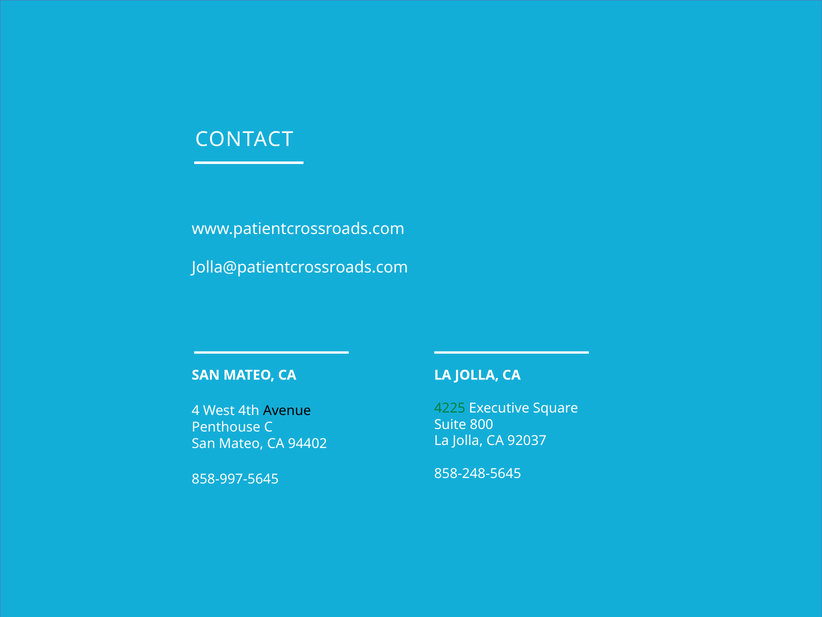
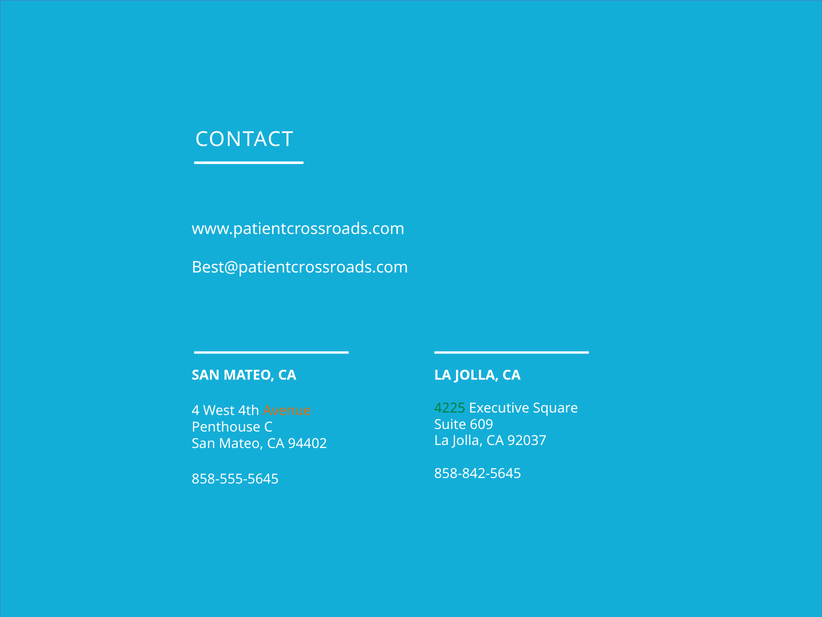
Jolla@patientcrossroads.com: Jolla@patientcrossroads.com -> Best@patientcrossroads.com
Avenue colour: black -> orange
800: 800 -> 609
858-248-5645: 858-248-5645 -> 858-842-5645
858-997-5645: 858-997-5645 -> 858-555-5645
